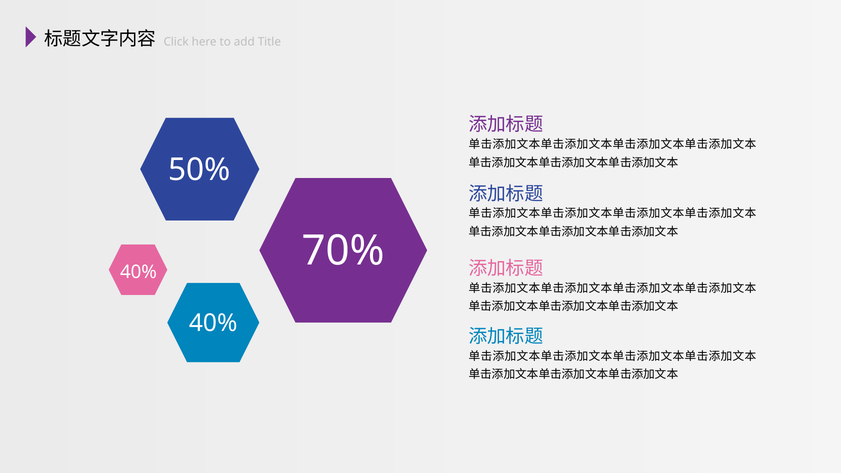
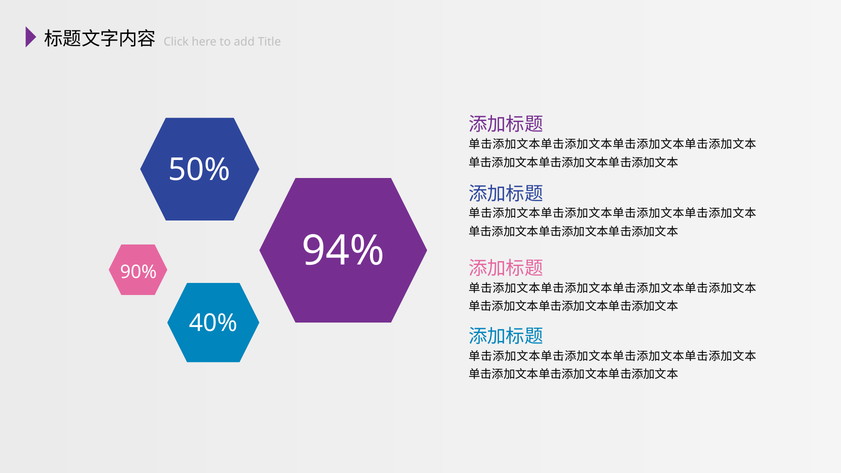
70%: 70% -> 94%
40% at (138, 272): 40% -> 90%
